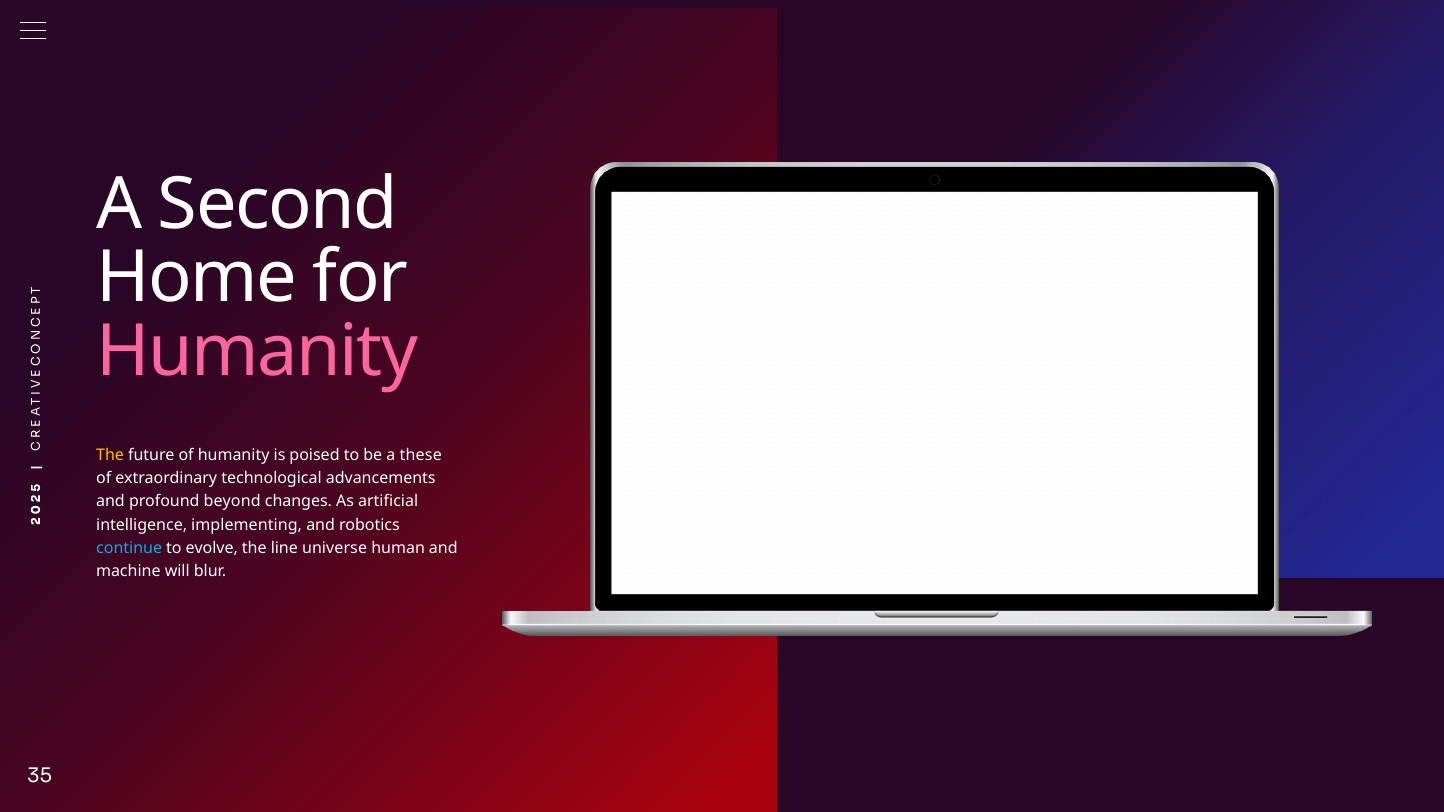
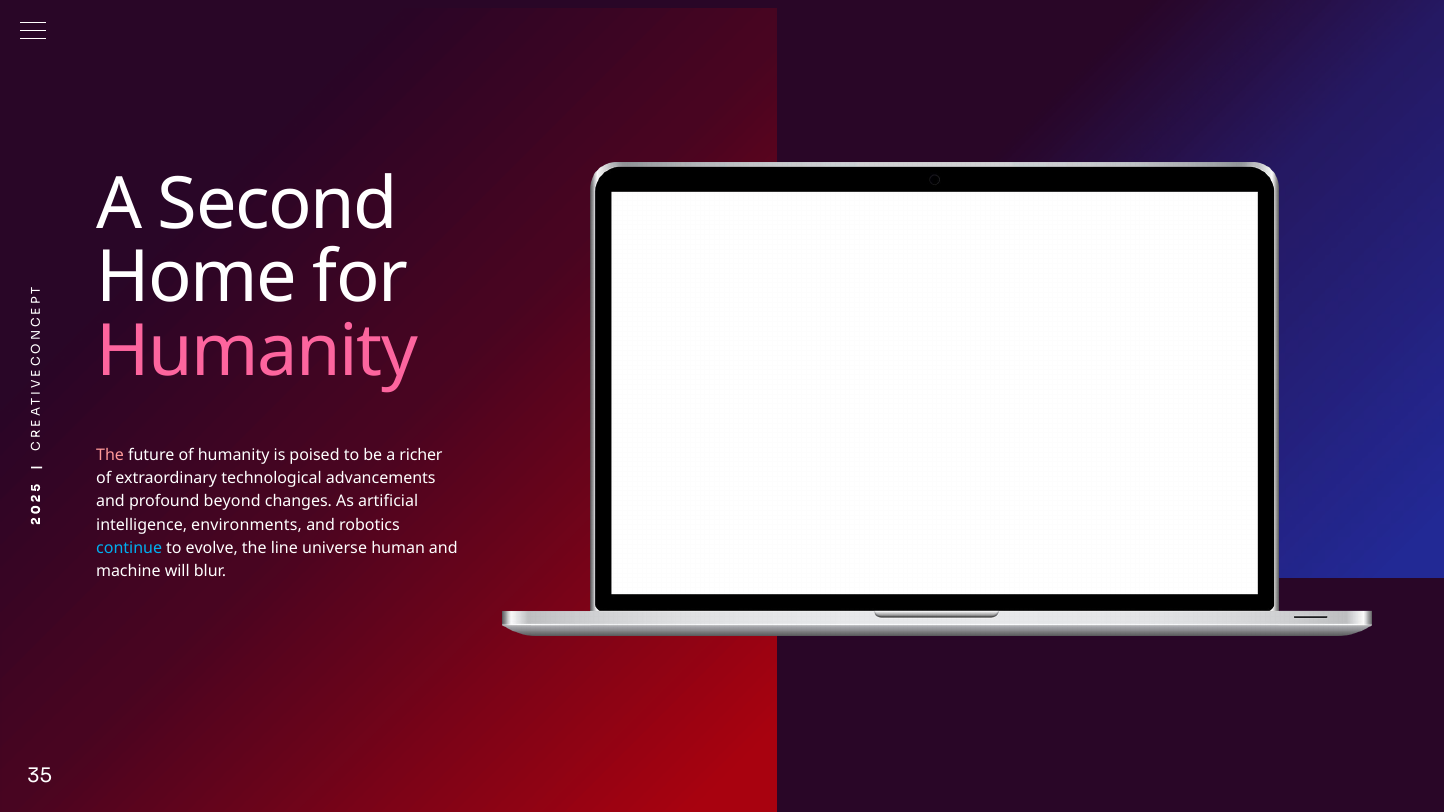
The at (110, 456) colour: yellow -> pink
these: these -> richer
implementing: implementing -> environments
